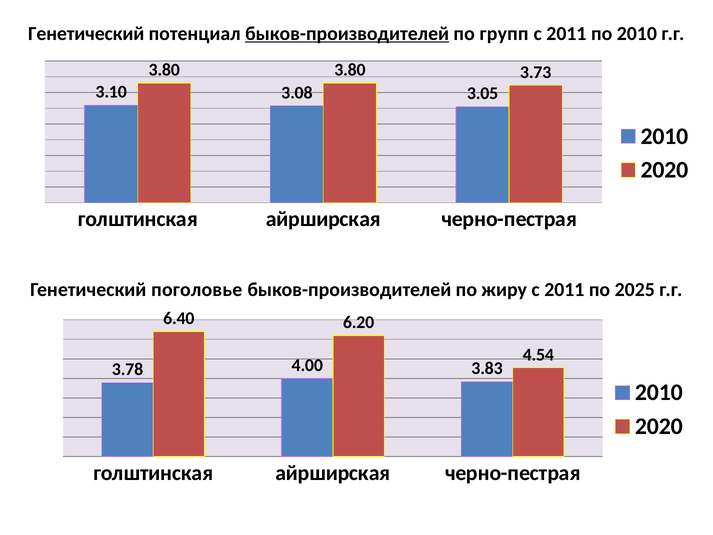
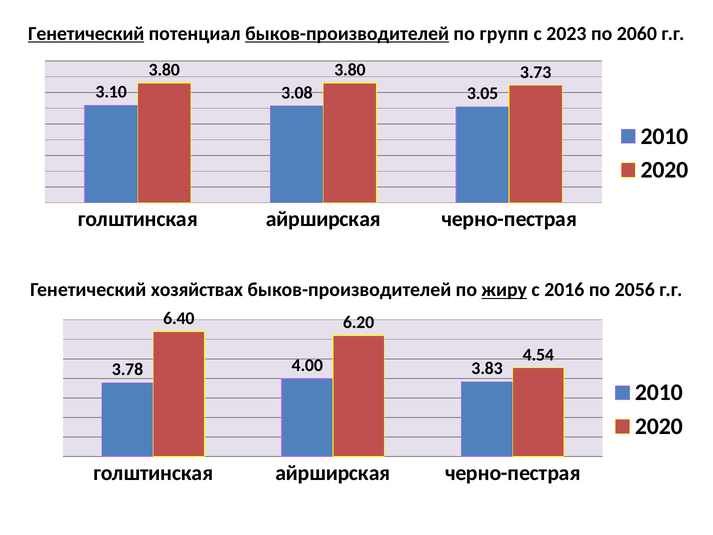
Генетический at (86, 33) underline: none -> present
2011 at (566, 33): 2011 -> 2023
по 2010: 2010 -> 2060
поголовье: поголовье -> хозяйствах
жиру underline: none -> present
2011 at (564, 290): 2011 -> 2016
2025: 2025 -> 2056
